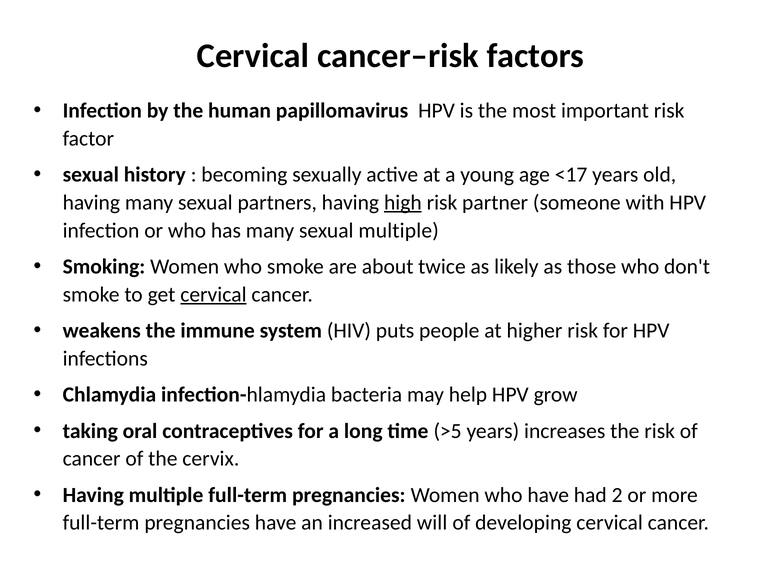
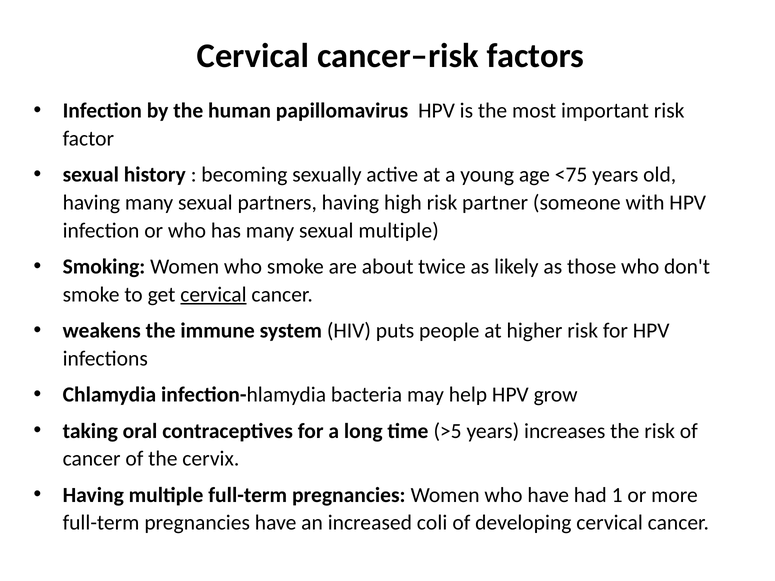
<17: <17 -> <75
high underline: present -> none
2: 2 -> 1
will: will -> coli
